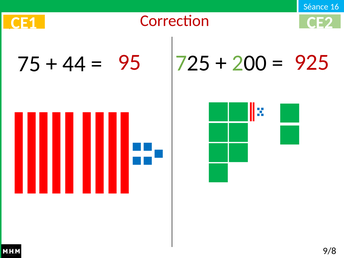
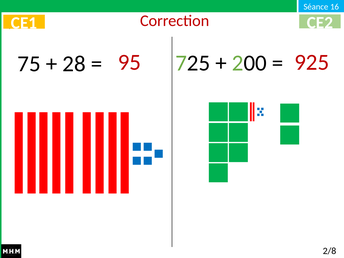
44: 44 -> 28
9/8: 9/8 -> 2/8
